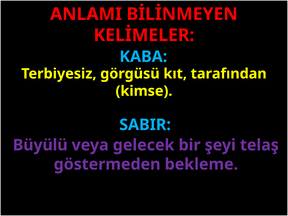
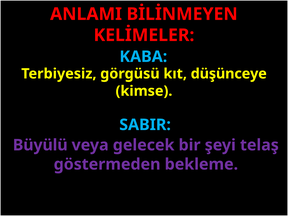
tarafından: tarafından -> düşünceye
